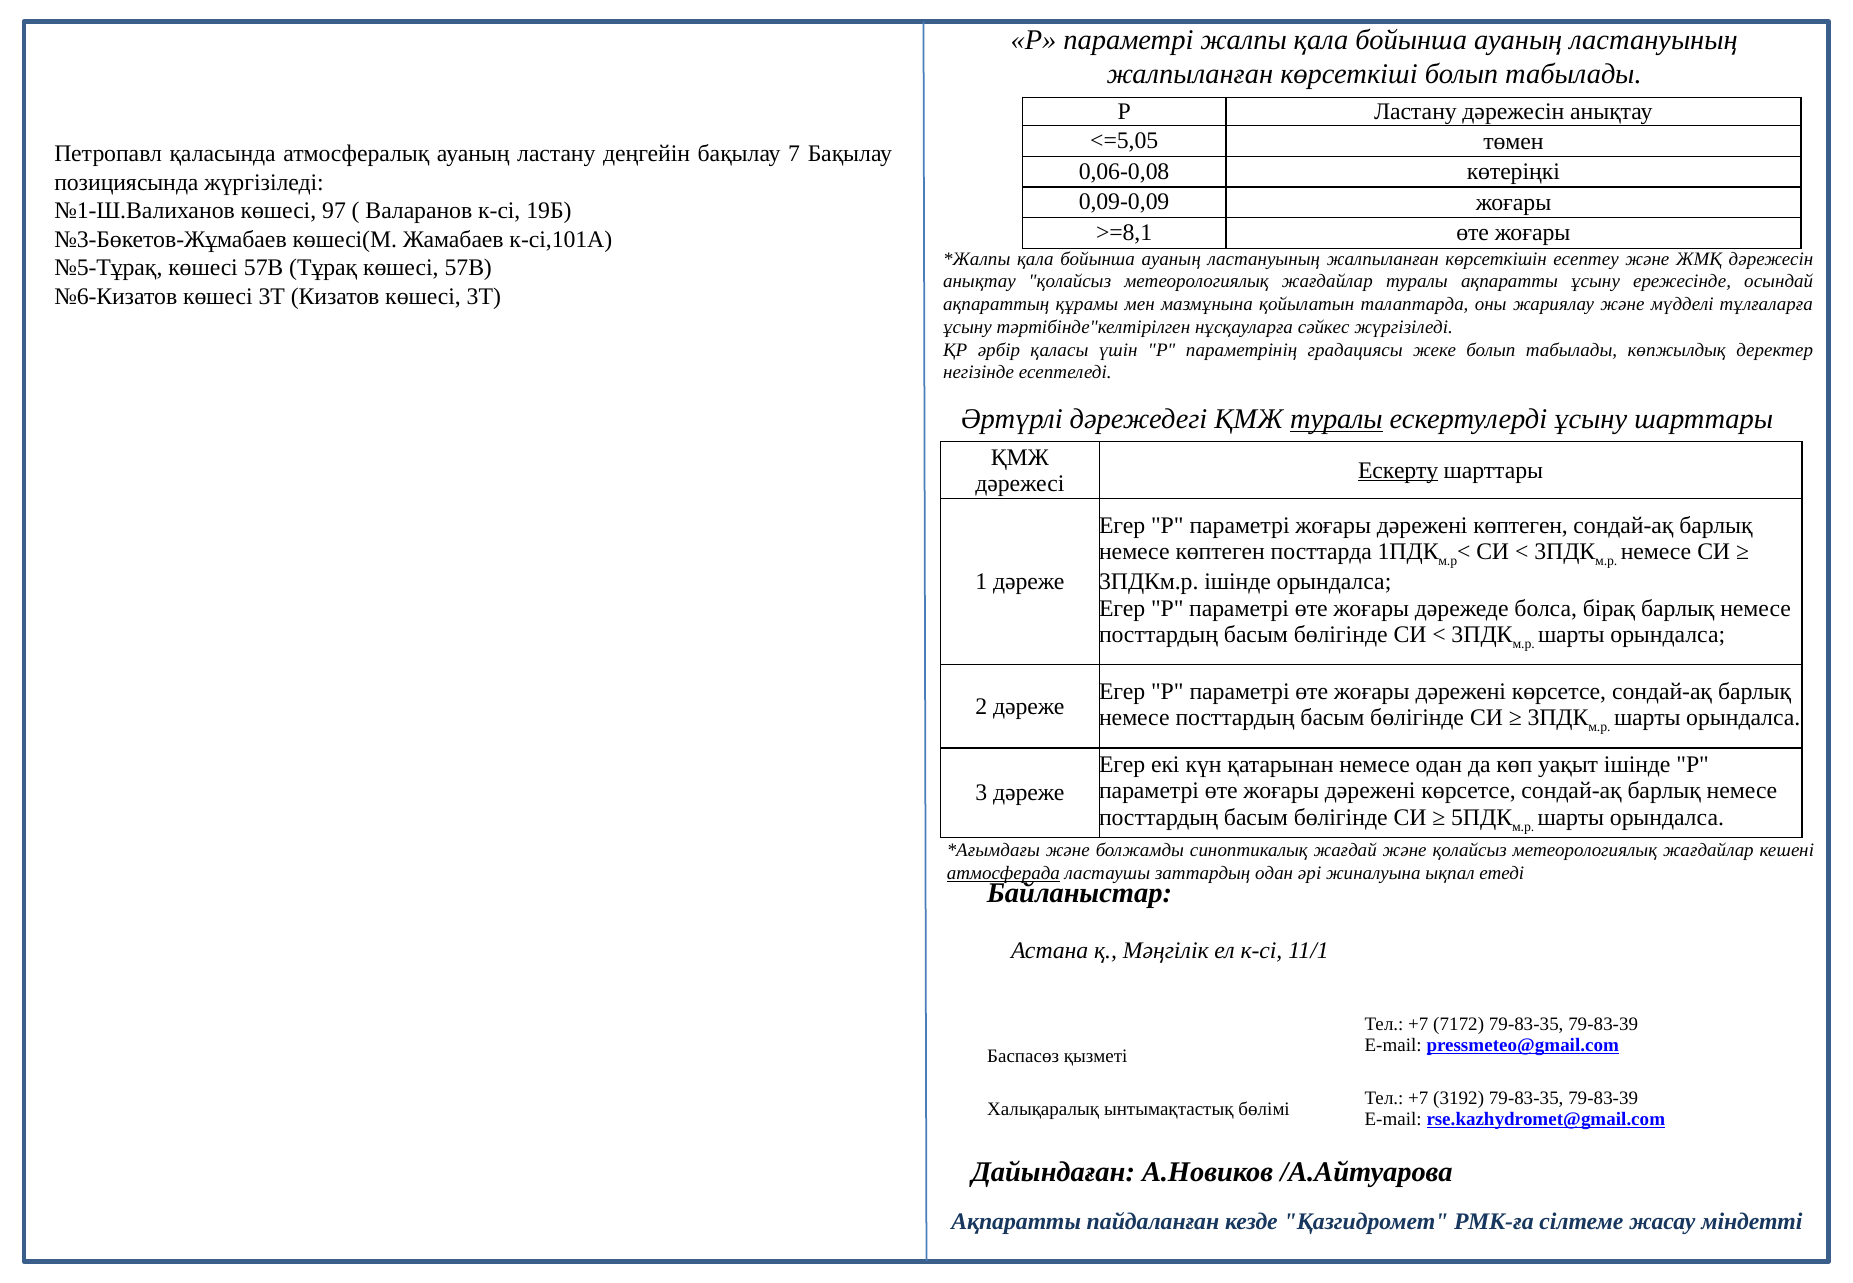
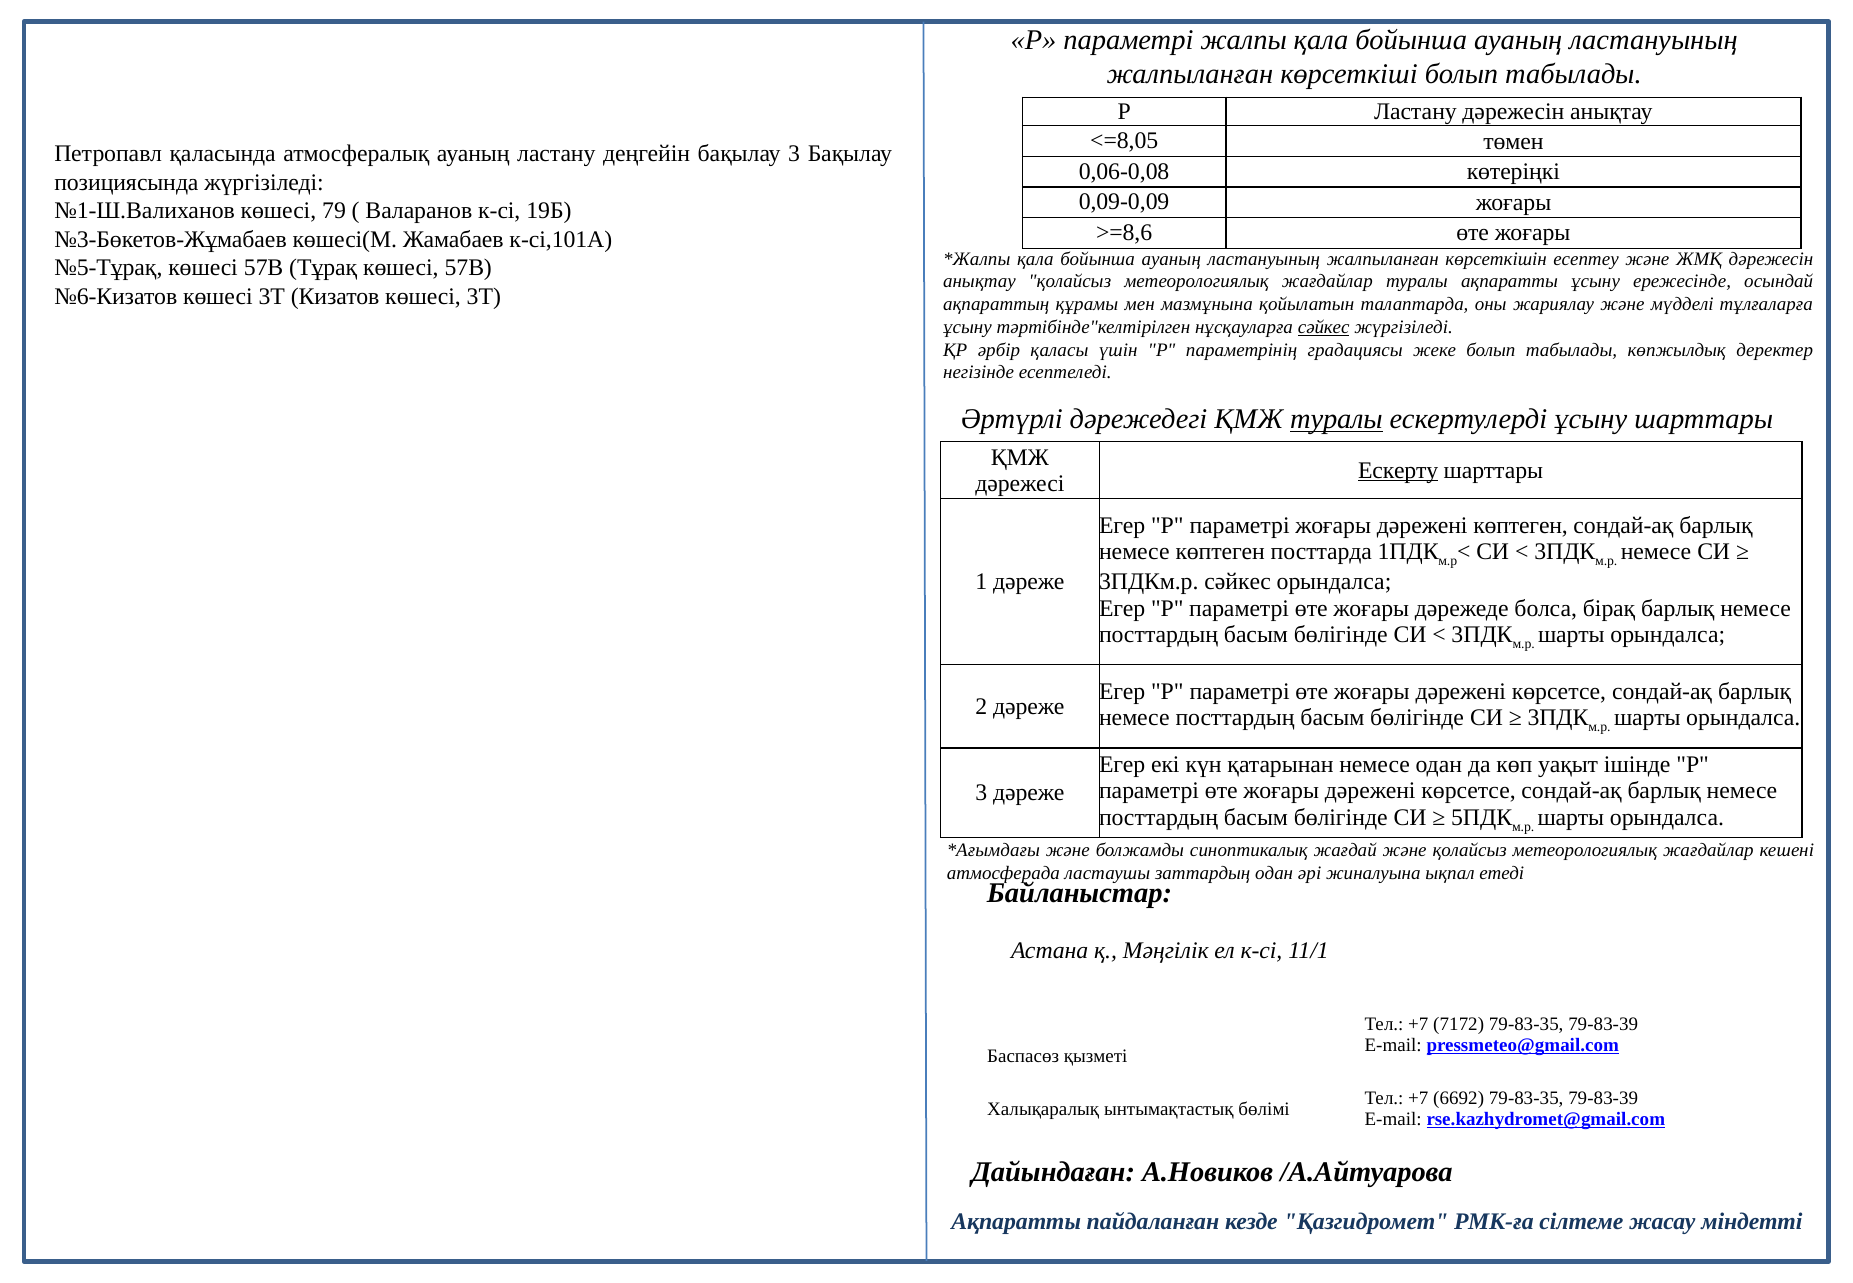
<=5,05: <=5,05 -> <=8,05
бақылау 7: 7 -> 3
97: 97 -> 79
>=8,1: >=8,1 -> >=8,6
сәйкес at (1324, 327) underline: none -> present
3ПДКм.р ішінде: ішінде -> сәйкес
атмосферада underline: present -> none
3192: 3192 -> 6692
